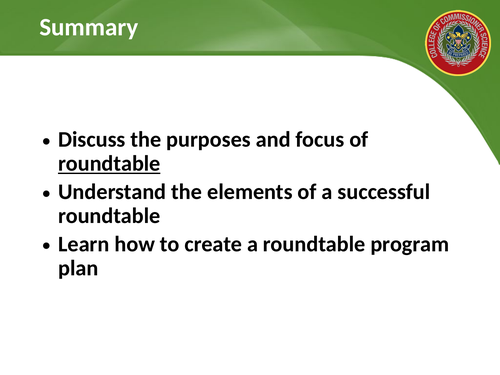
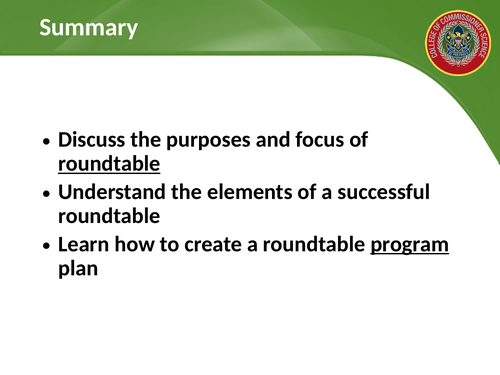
program underline: none -> present
